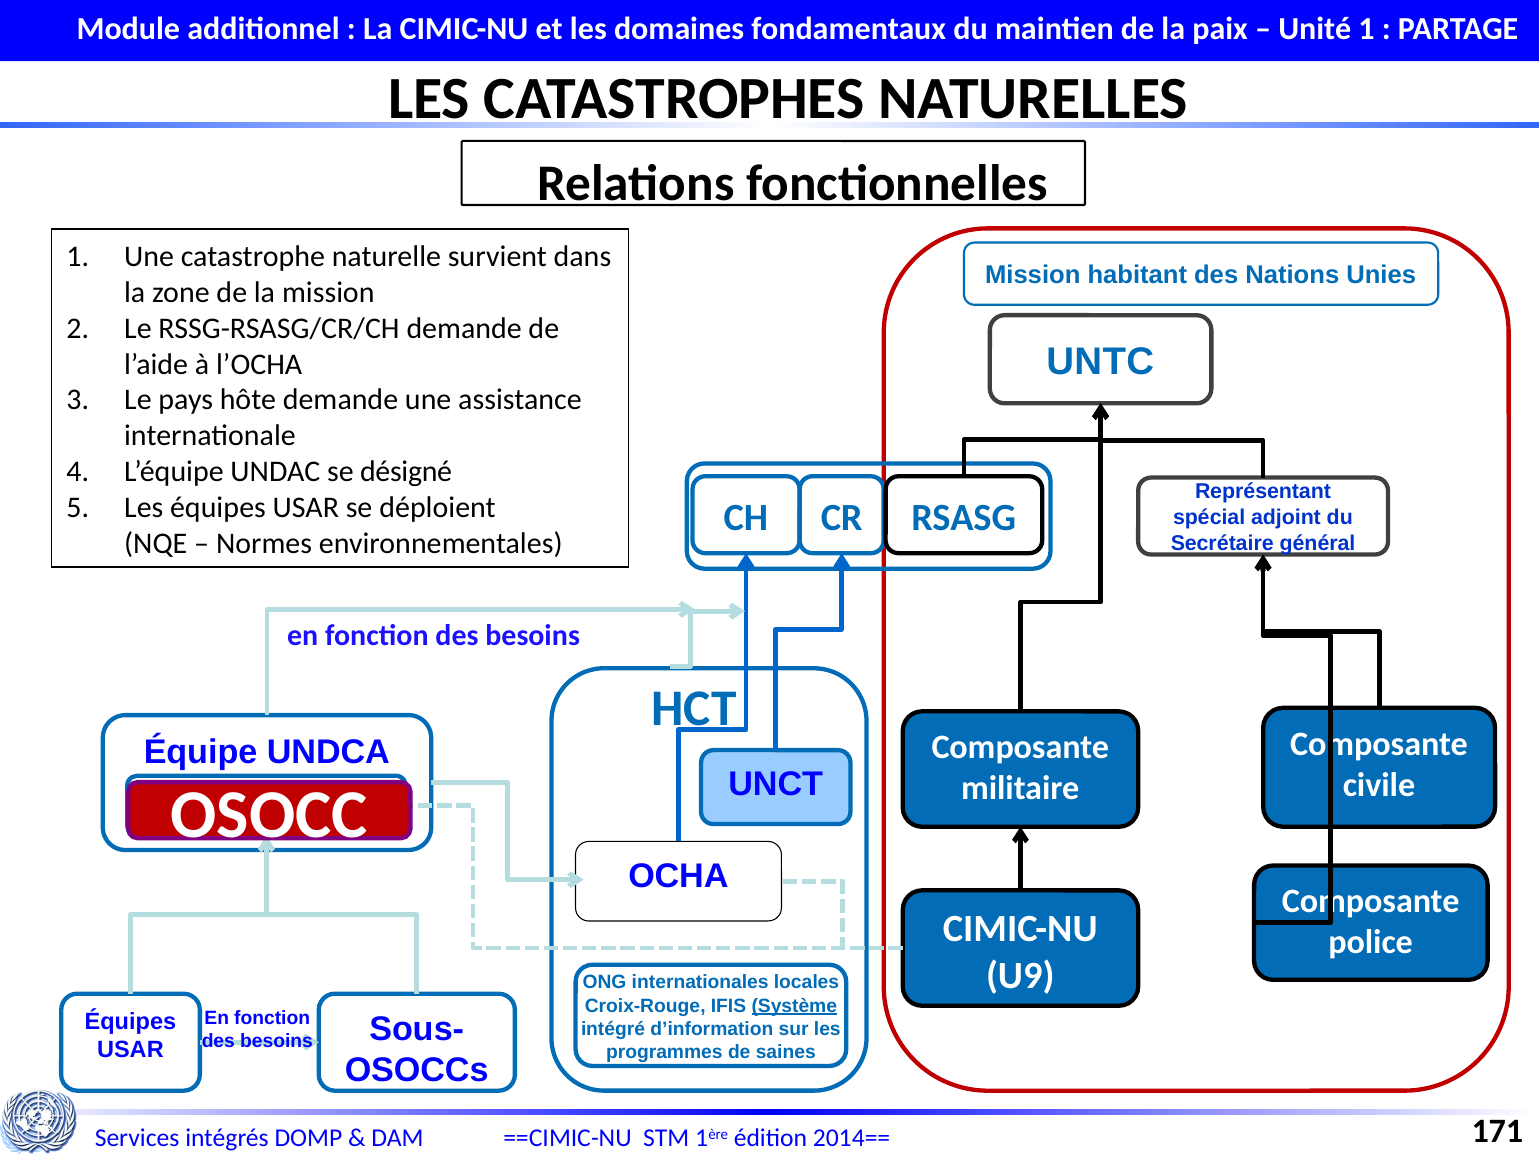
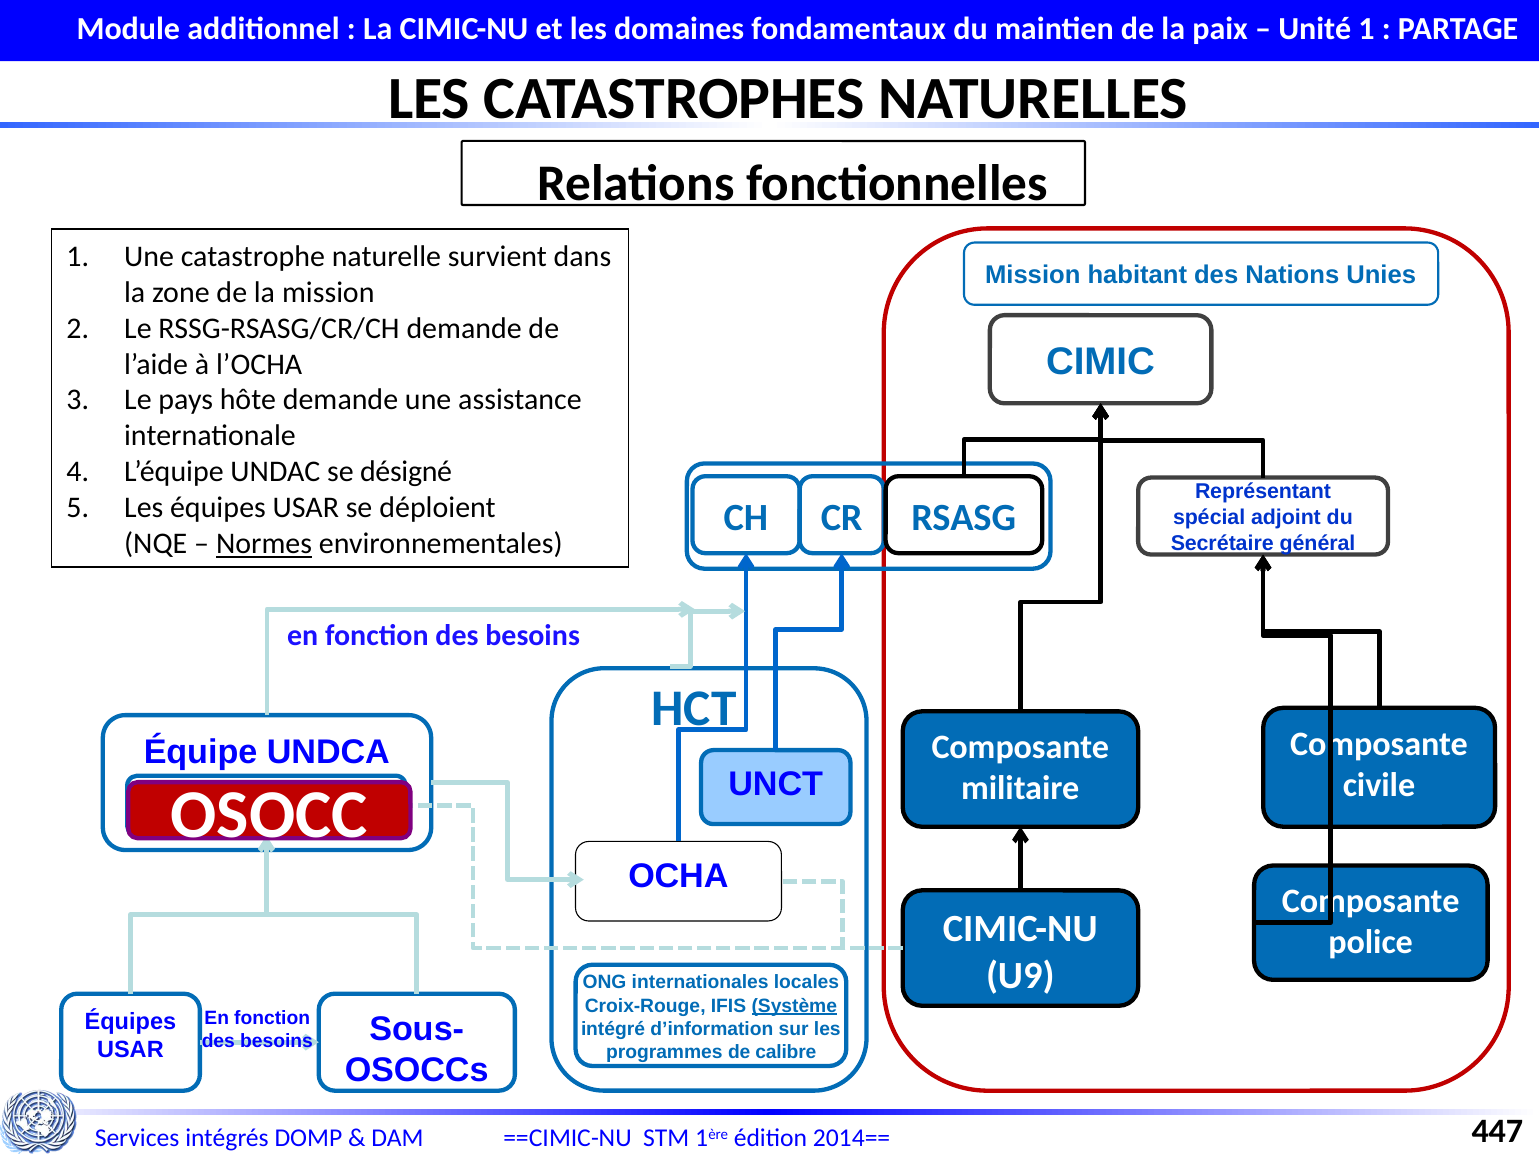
UNTC: UNTC -> CIMIC
Normes underline: none -> present
saines: saines -> calibre
171: 171 -> 447
